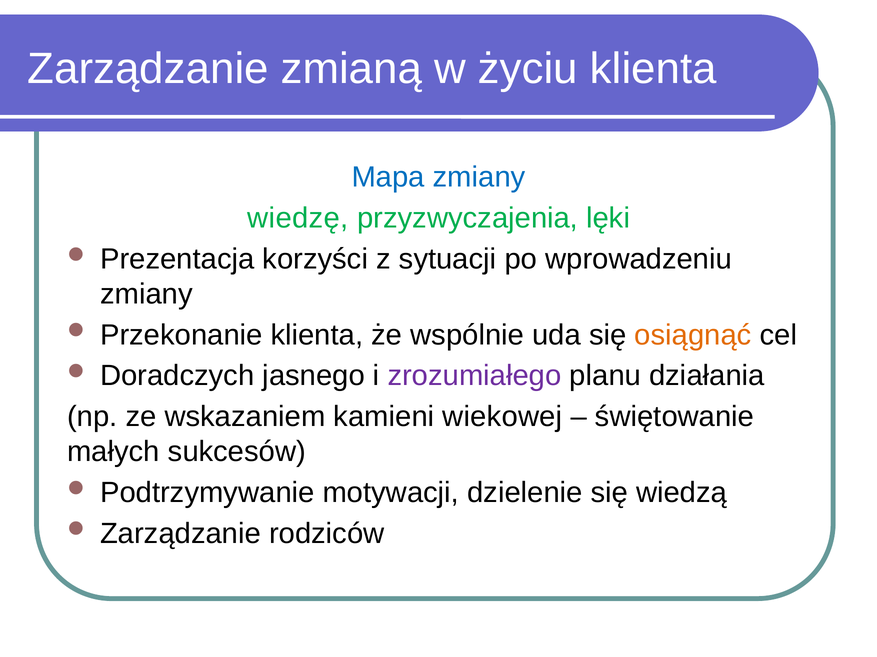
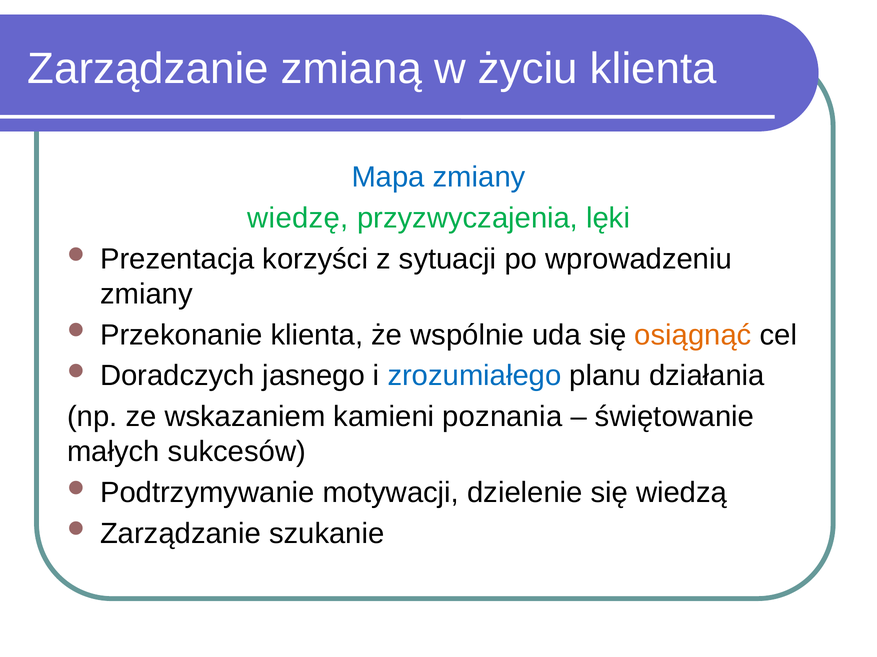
zrozumiałego colour: purple -> blue
wiekowej: wiekowej -> poznania
rodziców: rodziców -> szukanie
